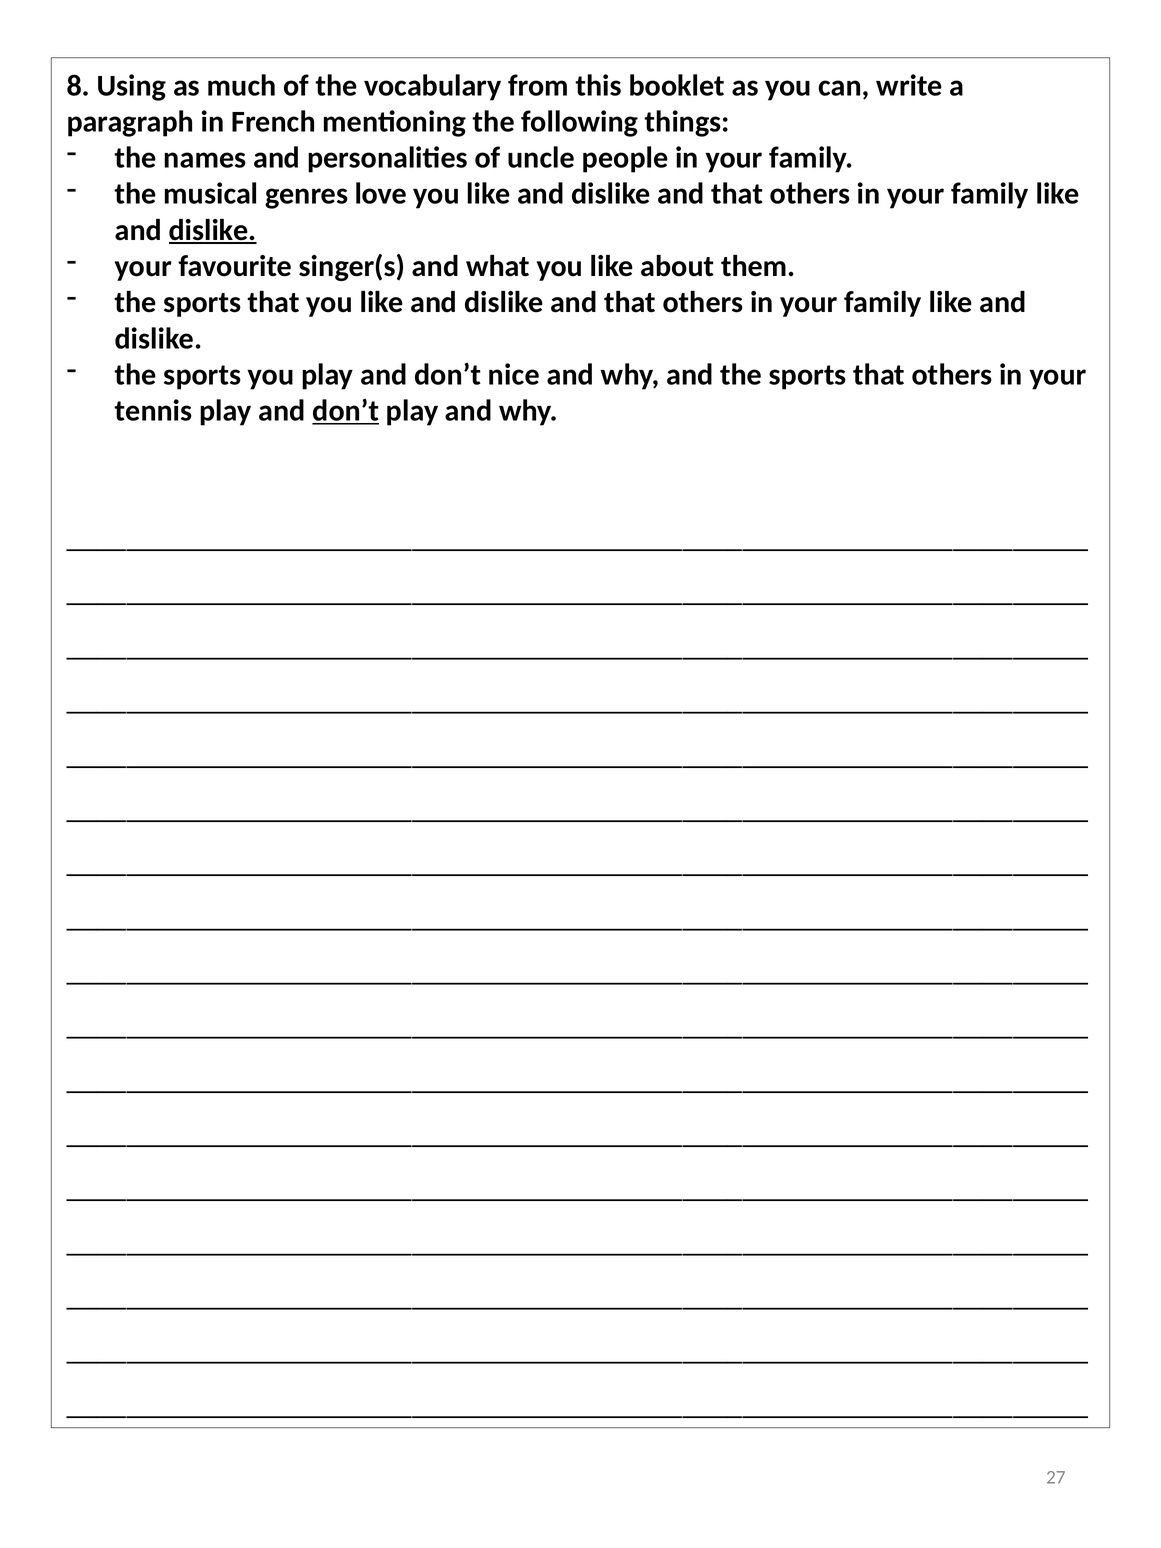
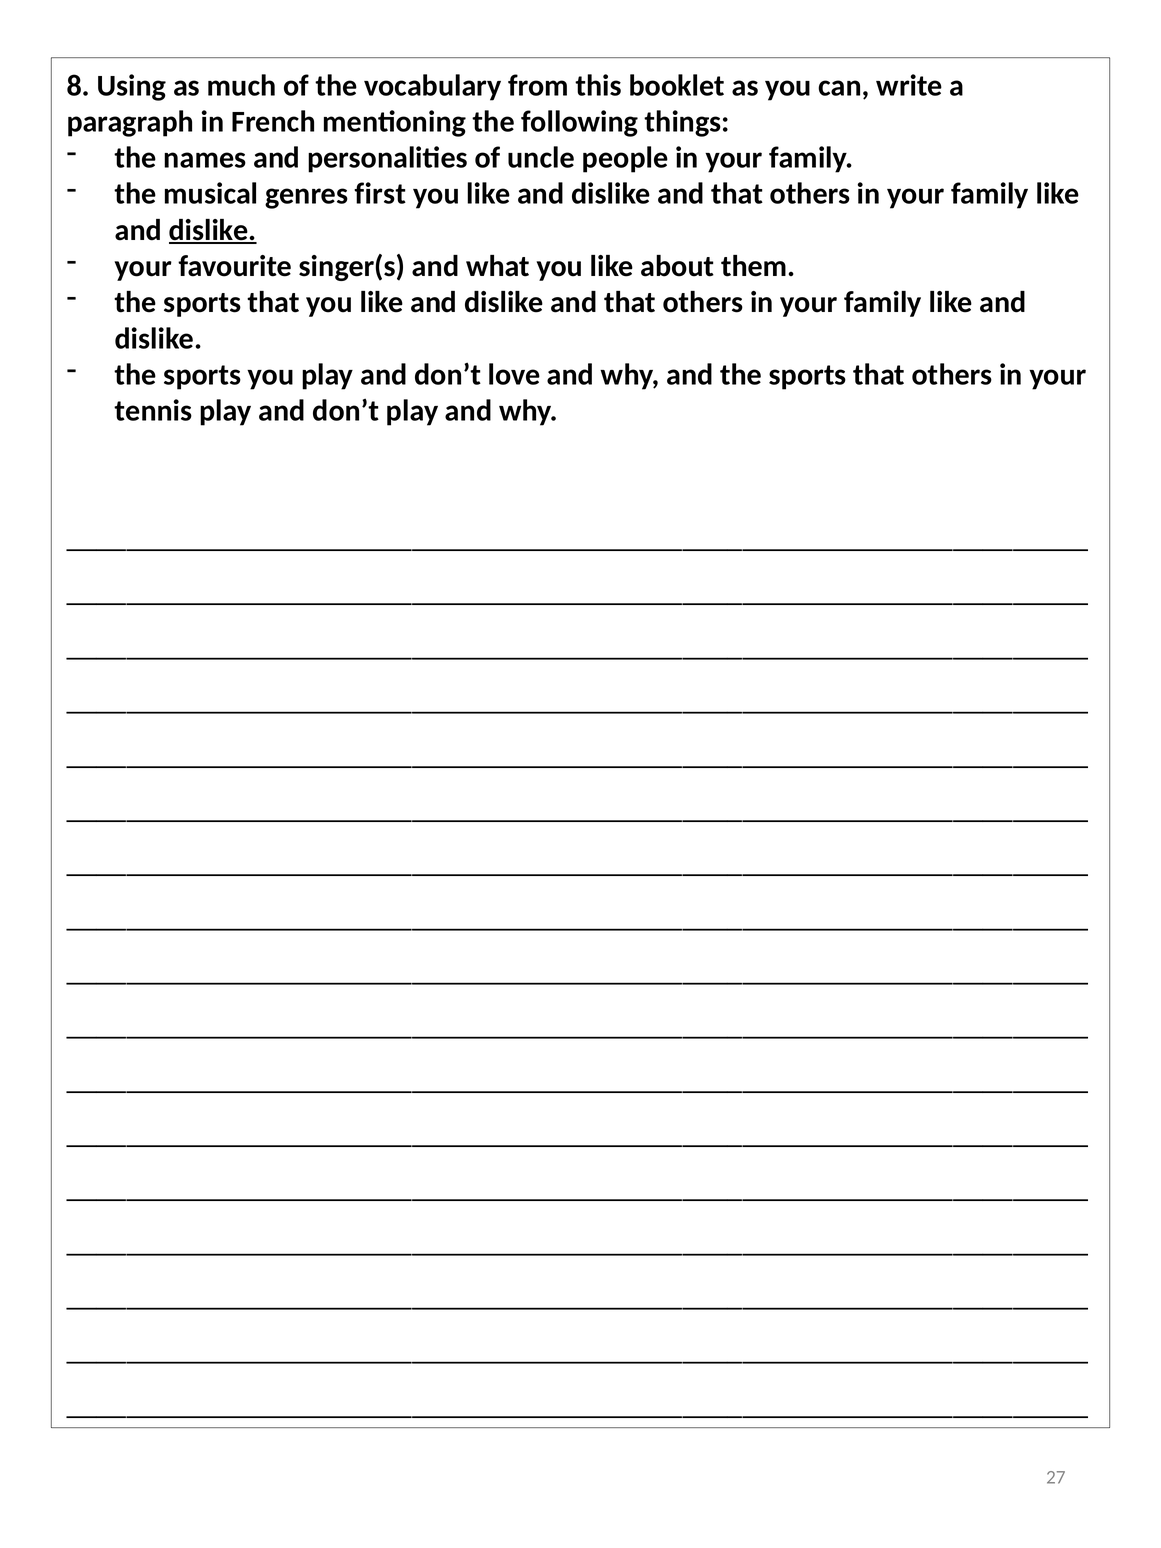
love: love -> first
nice: nice -> love
don’t at (346, 411) underline: present -> none
